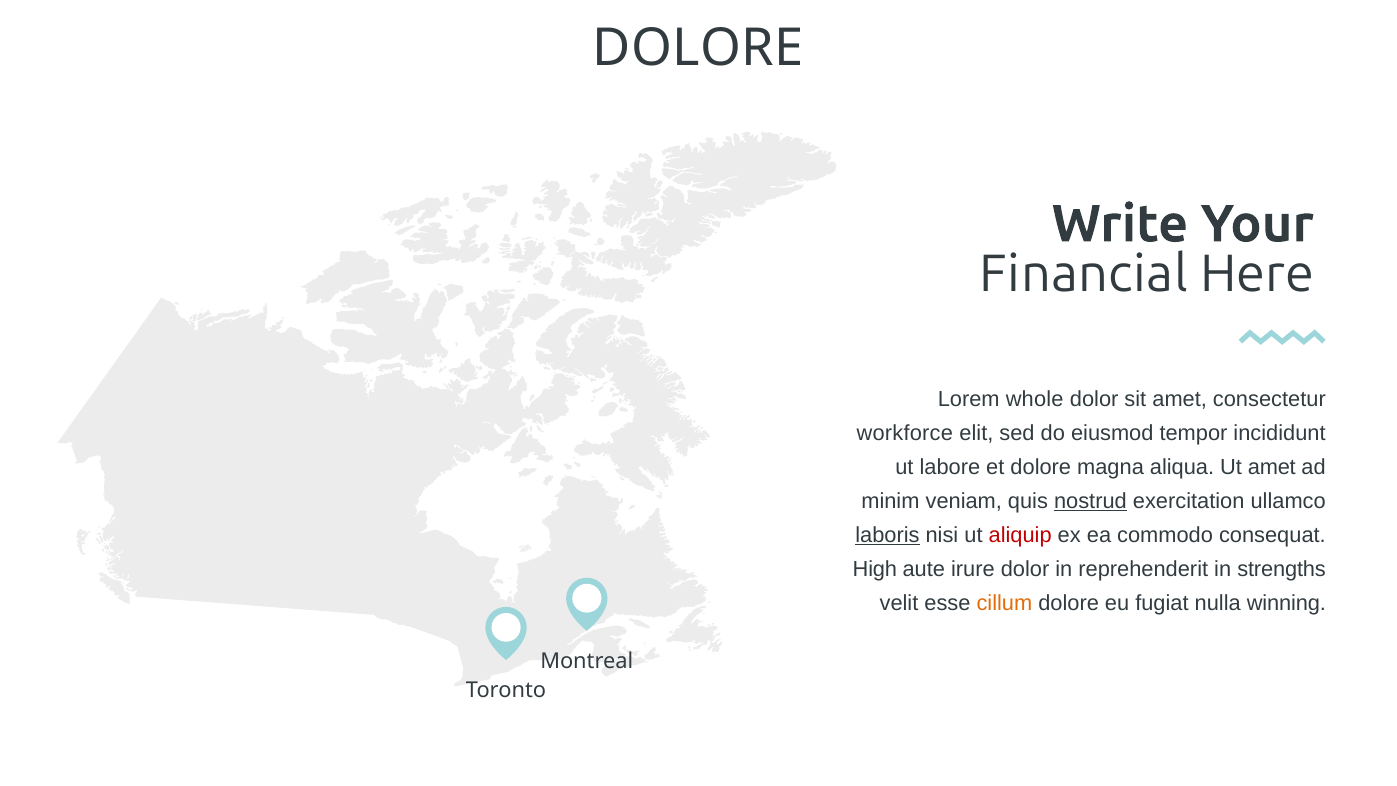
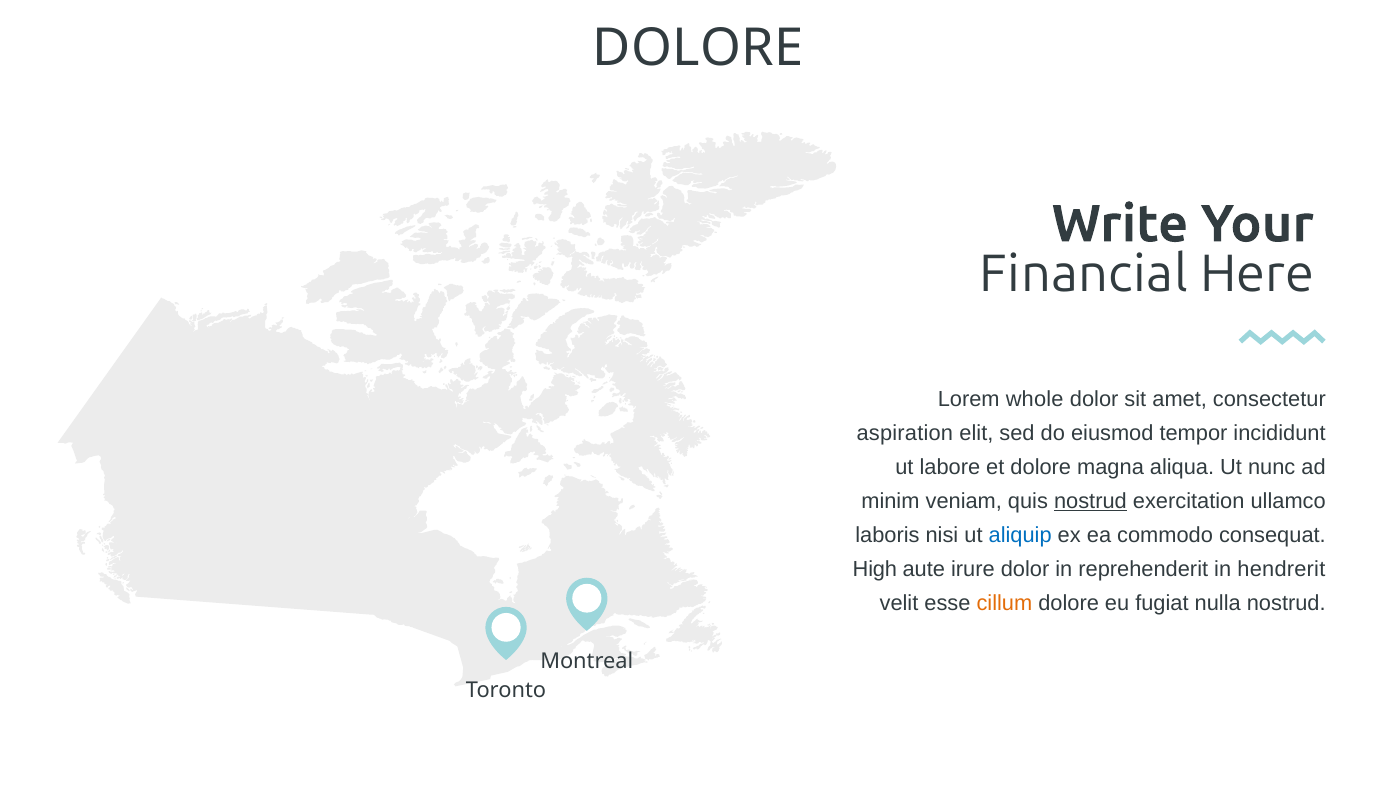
workforce: workforce -> aspiration
Ut amet: amet -> nunc
laboris underline: present -> none
aliquip colour: red -> blue
strengths: strengths -> hendrerit
nulla winning: winning -> nostrud
